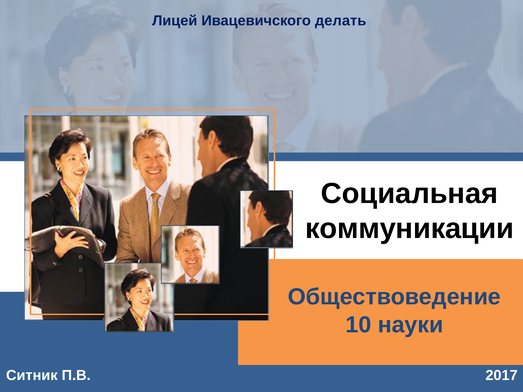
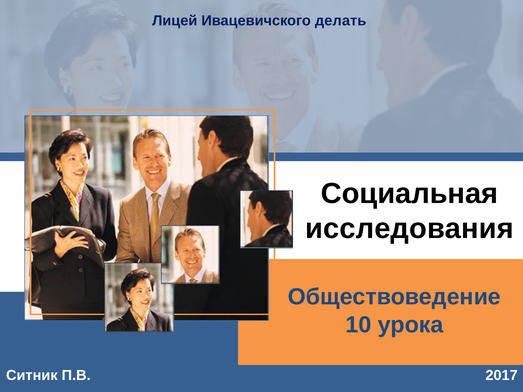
коммуникации: коммуникации -> исследования
науки: науки -> урока
